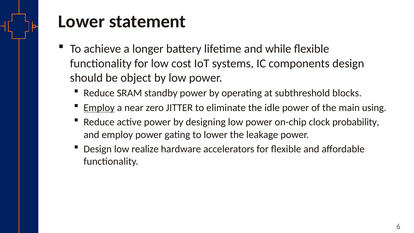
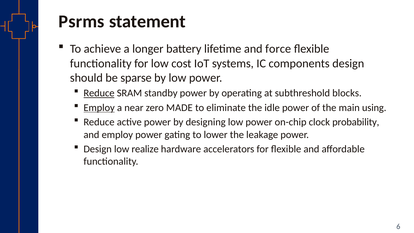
Lower at (82, 21): Lower -> Psrms
while: while -> force
object: object -> sparse
Reduce at (99, 93) underline: none -> present
JITTER: JITTER -> MADE
